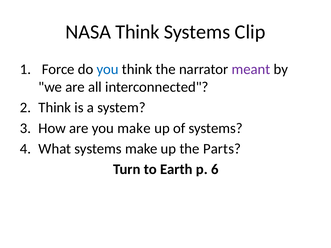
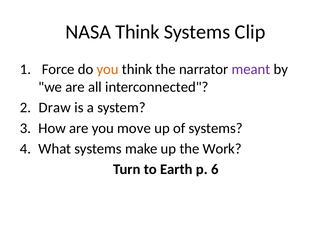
you at (108, 69) colour: blue -> orange
Think at (55, 108): Think -> Draw
you make: make -> move
Parts: Parts -> Work
